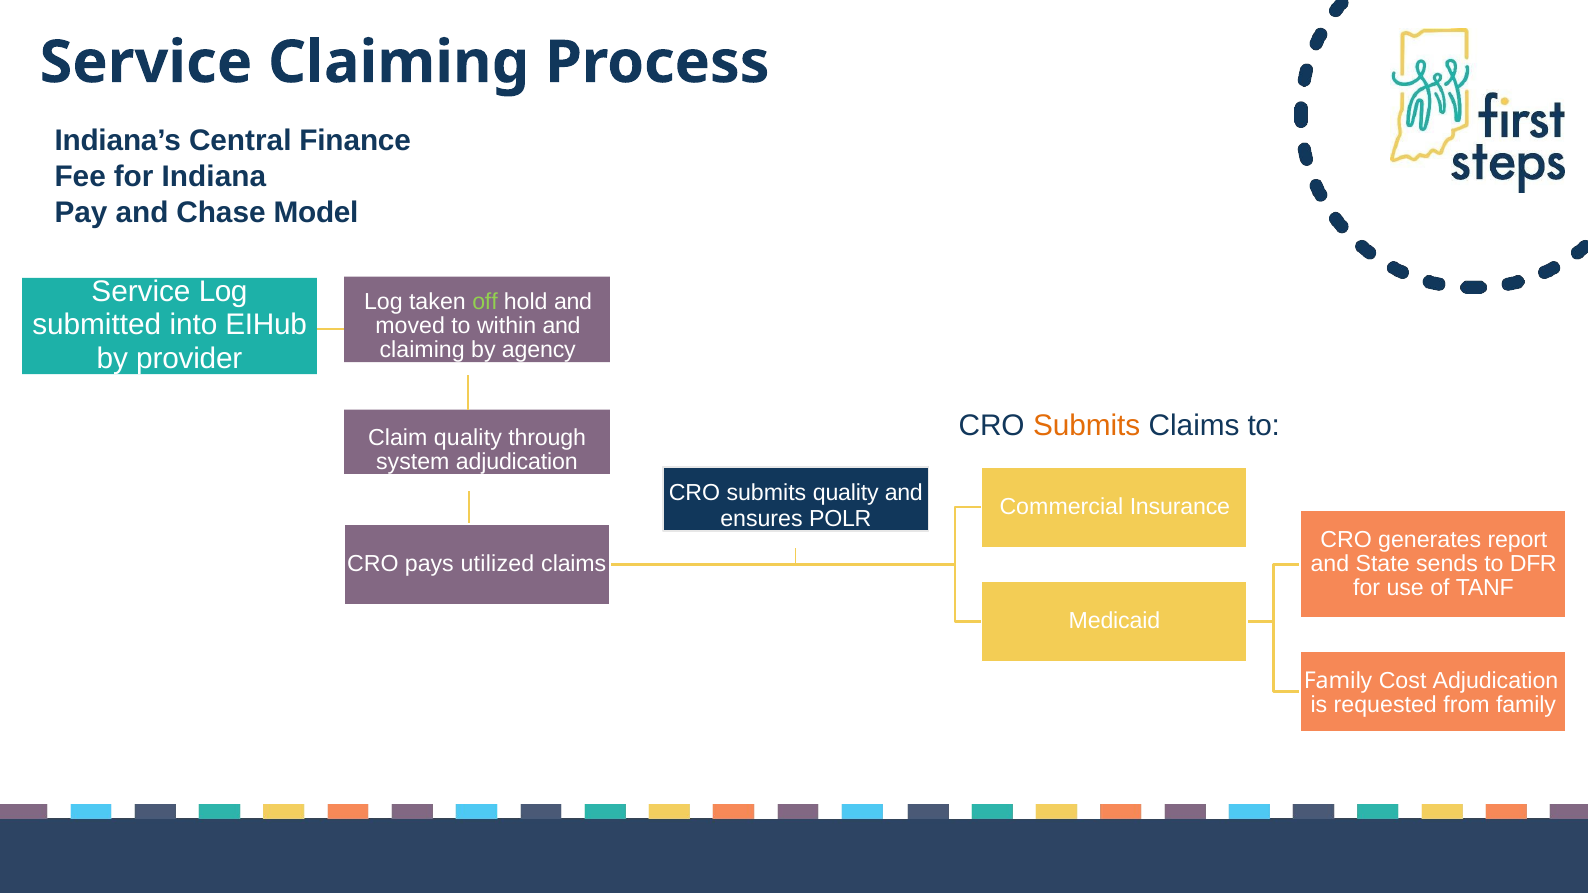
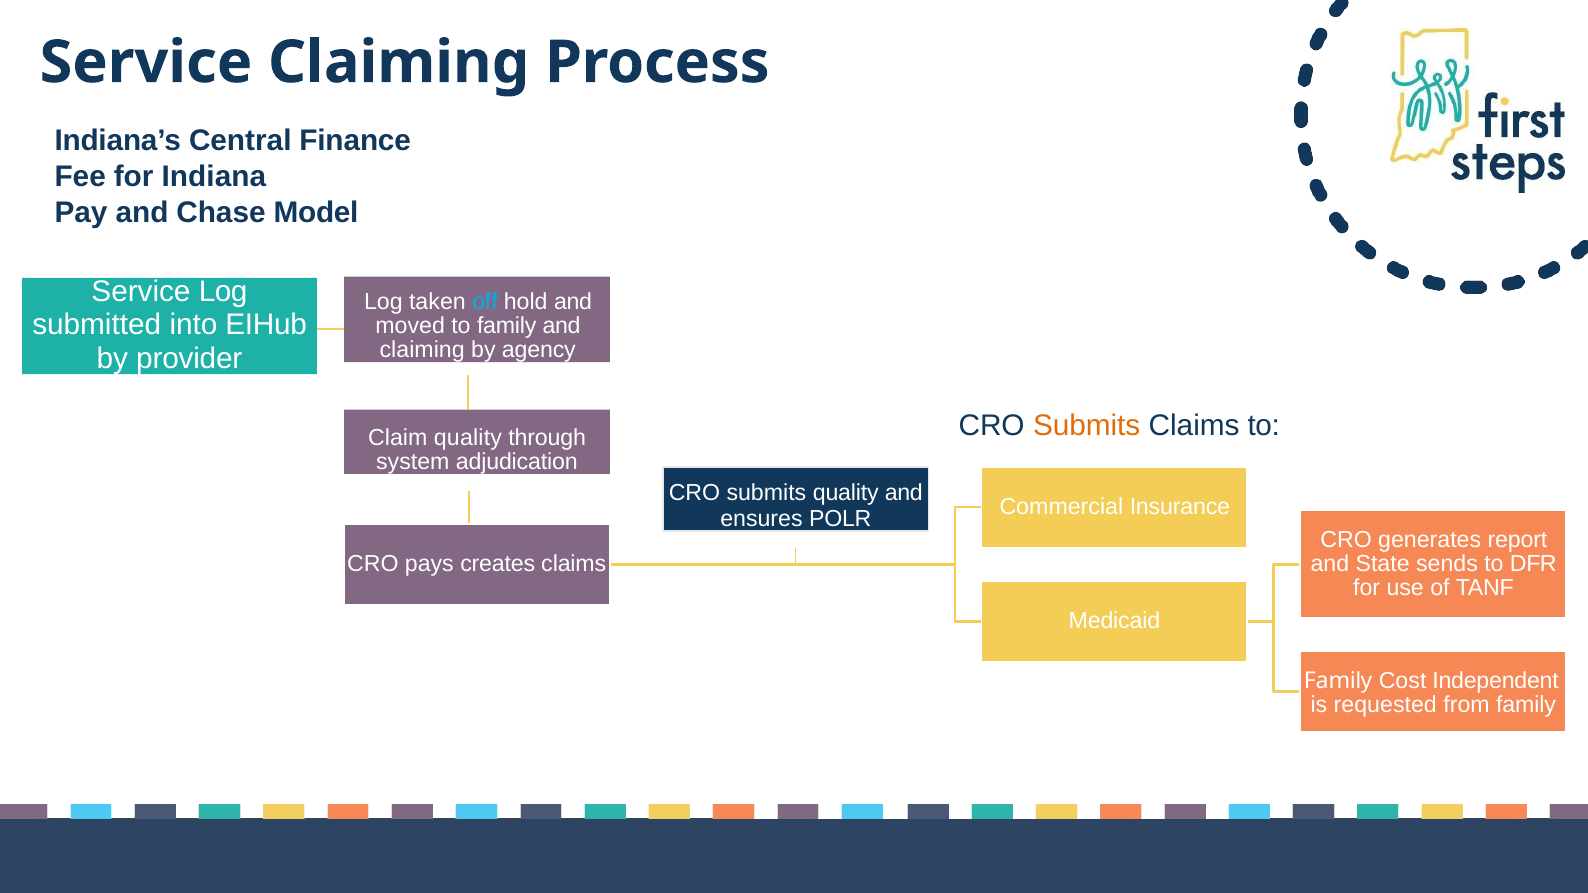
off colour: light green -> light blue
to within: within -> family
utilized: utilized -> creates
Cost Adjudication: Adjudication -> Independent
